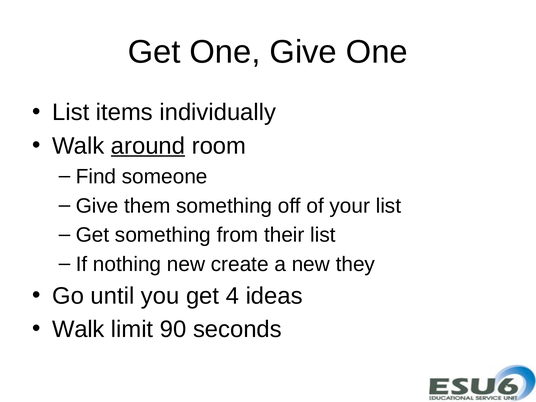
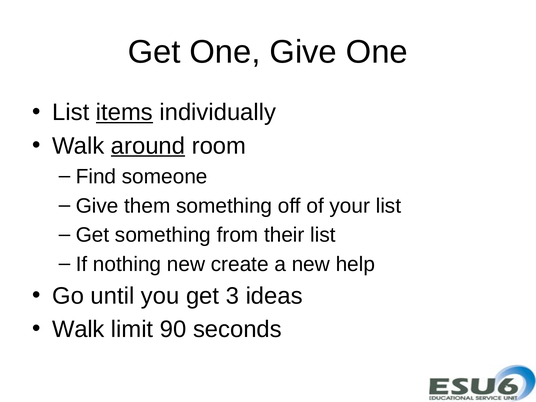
items underline: none -> present
they: they -> help
4: 4 -> 3
